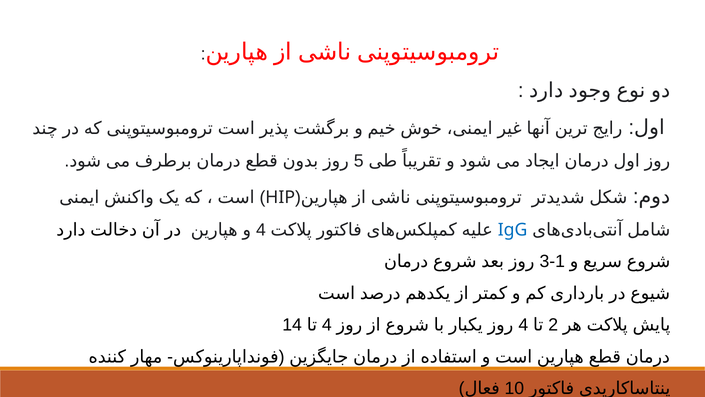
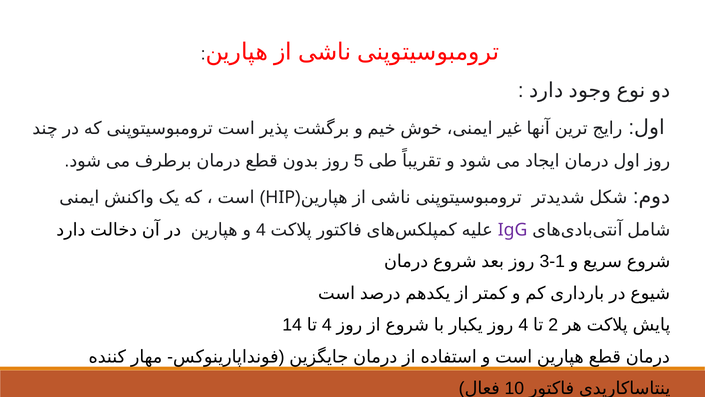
IgG colour: blue -> purple
